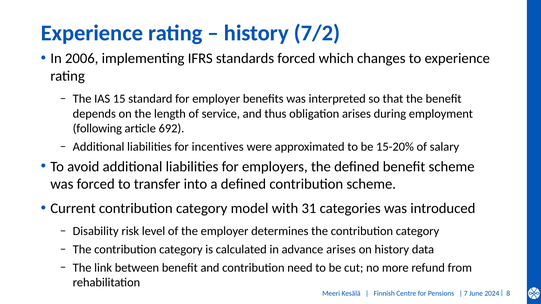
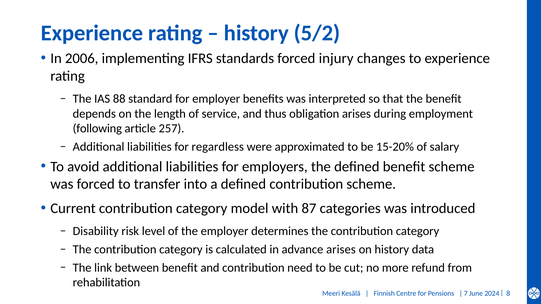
7/2: 7/2 -> 5/2
which: which -> injury
15: 15 -> 88
692: 692 -> 257
incentives: incentives -> regardless
31: 31 -> 87
